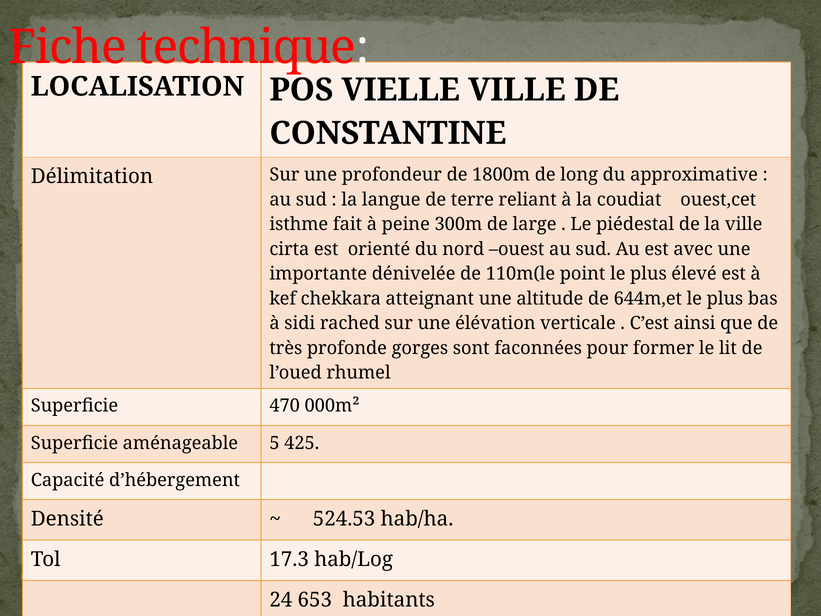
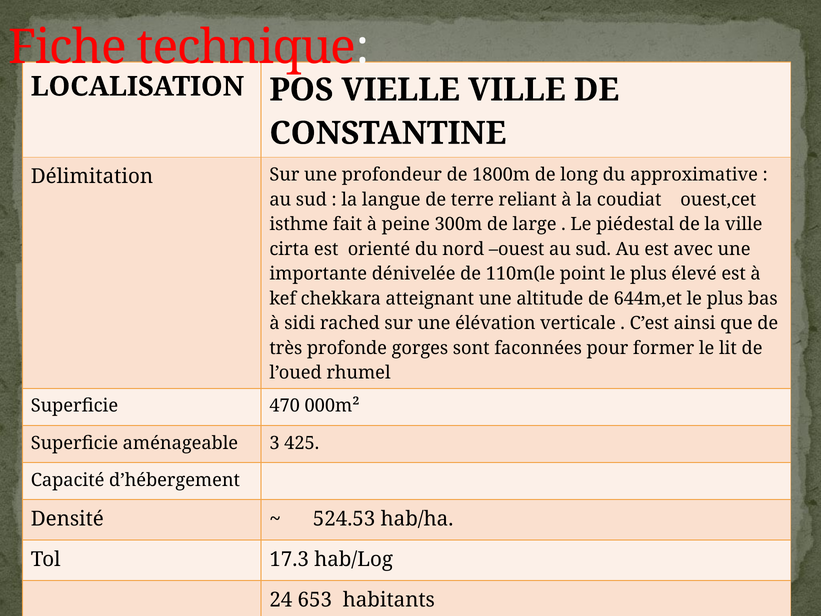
5: 5 -> 3
